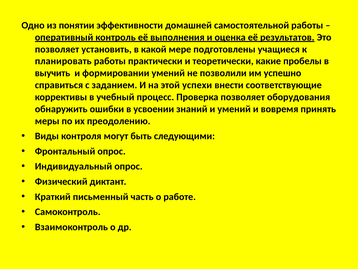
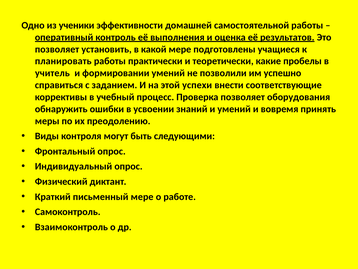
понятии: понятии -> ученики
выучить: выучить -> учитель
письменный часть: часть -> мере
